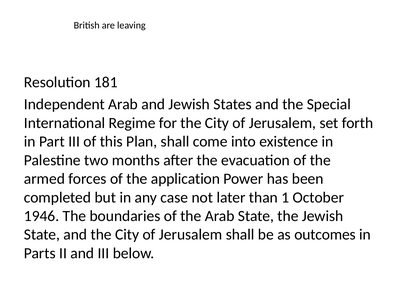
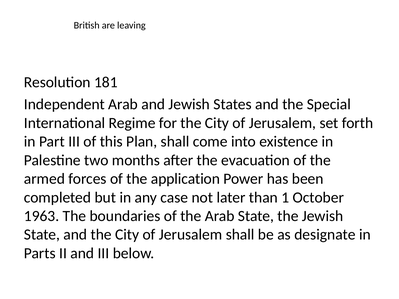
1946: 1946 -> 1963
outcomes: outcomes -> designate
